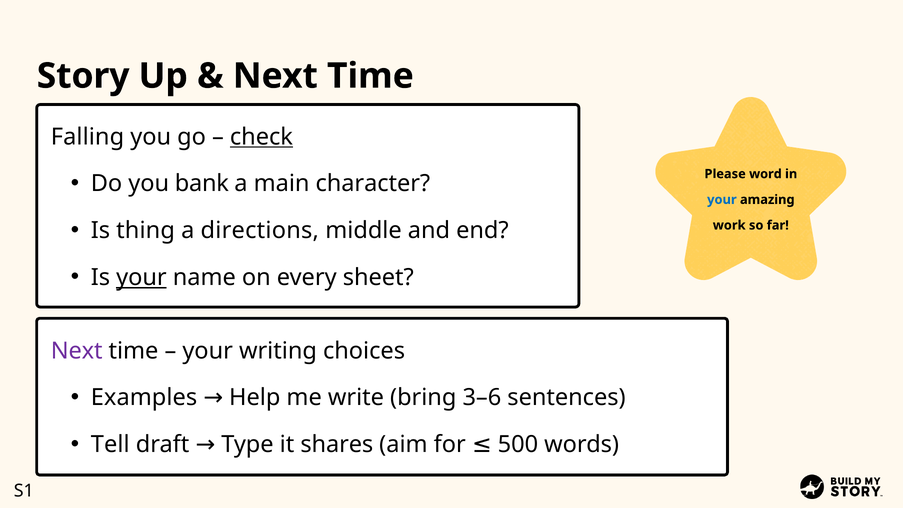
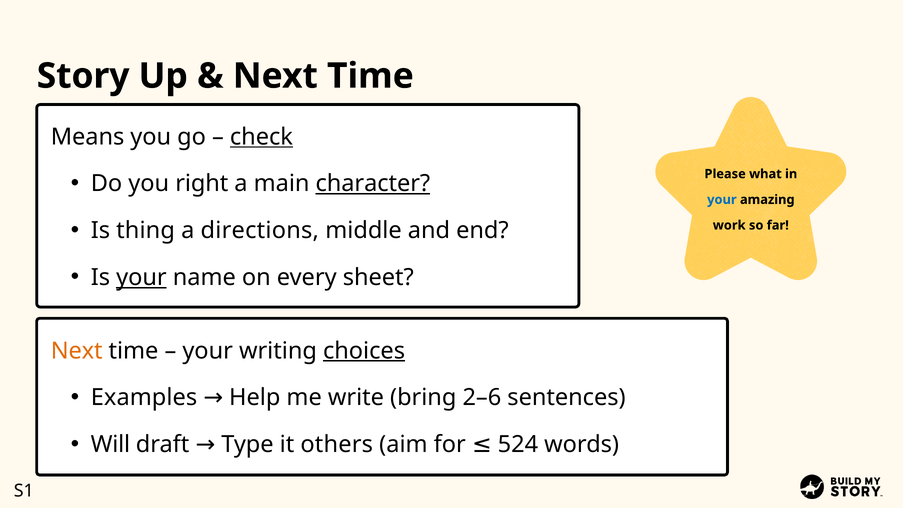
Falling: Falling -> Means
bank: bank -> right
character underline: none -> present
word: word -> what
Next at (77, 351) colour: purple -> orange
choices underline: none -> present
3–6: 3–6 -> 2–6
Tell: Tell -> Will
shares: shares -> others
500: 500 -> 524
